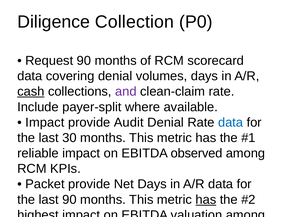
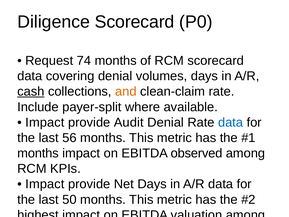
Diligence Collection: Collection -> Scorecard
Request 90: 90 -> 74
and colour: purple -> orange
30: 30 -> 56
reliable at (38, 153): reliable -> months
Packet at (45, 184): Packet -> Impact
last 90: 90 -> 50
has at (206, 199) underline: present -> none
